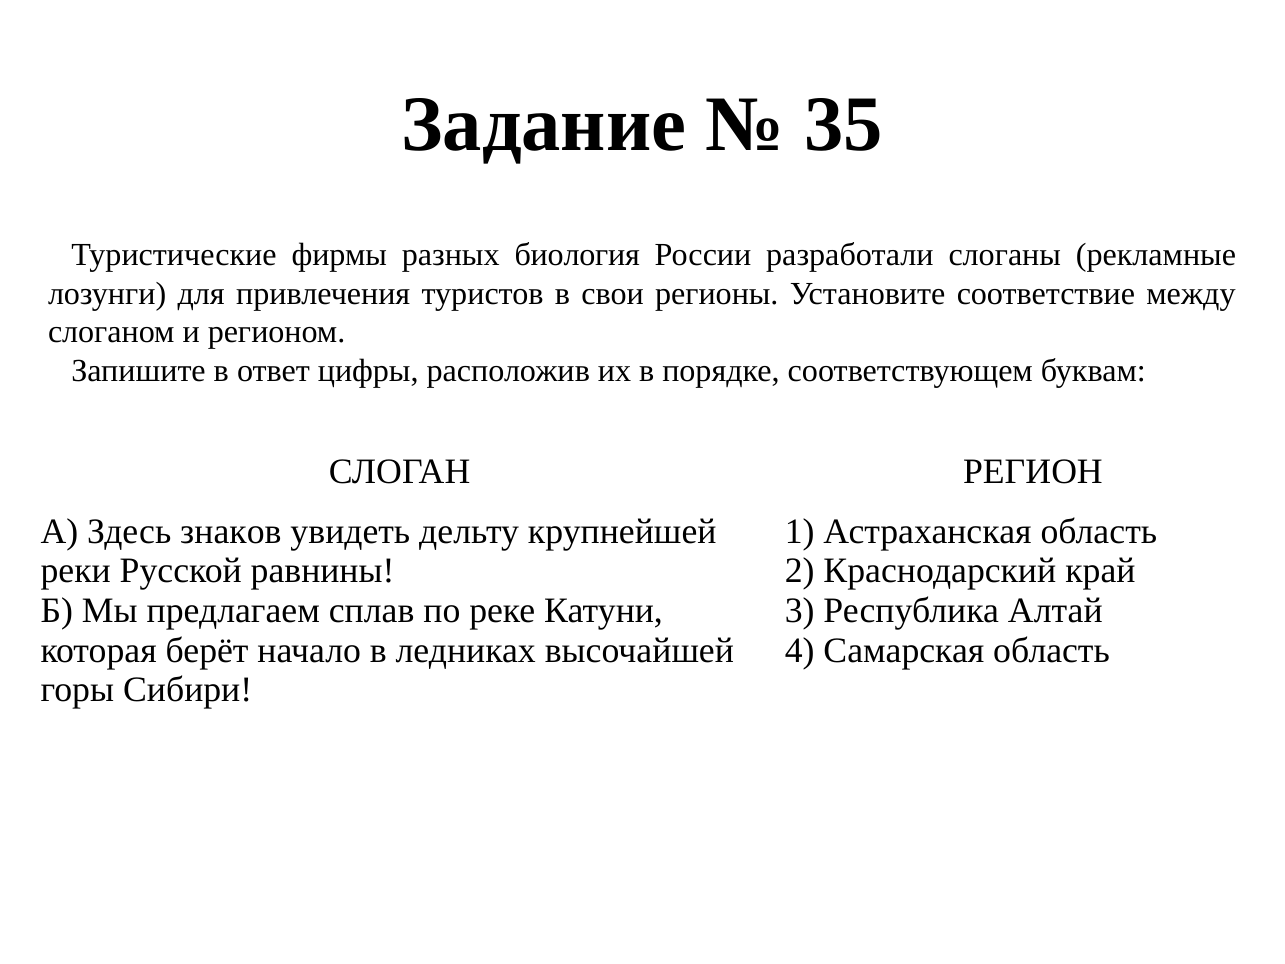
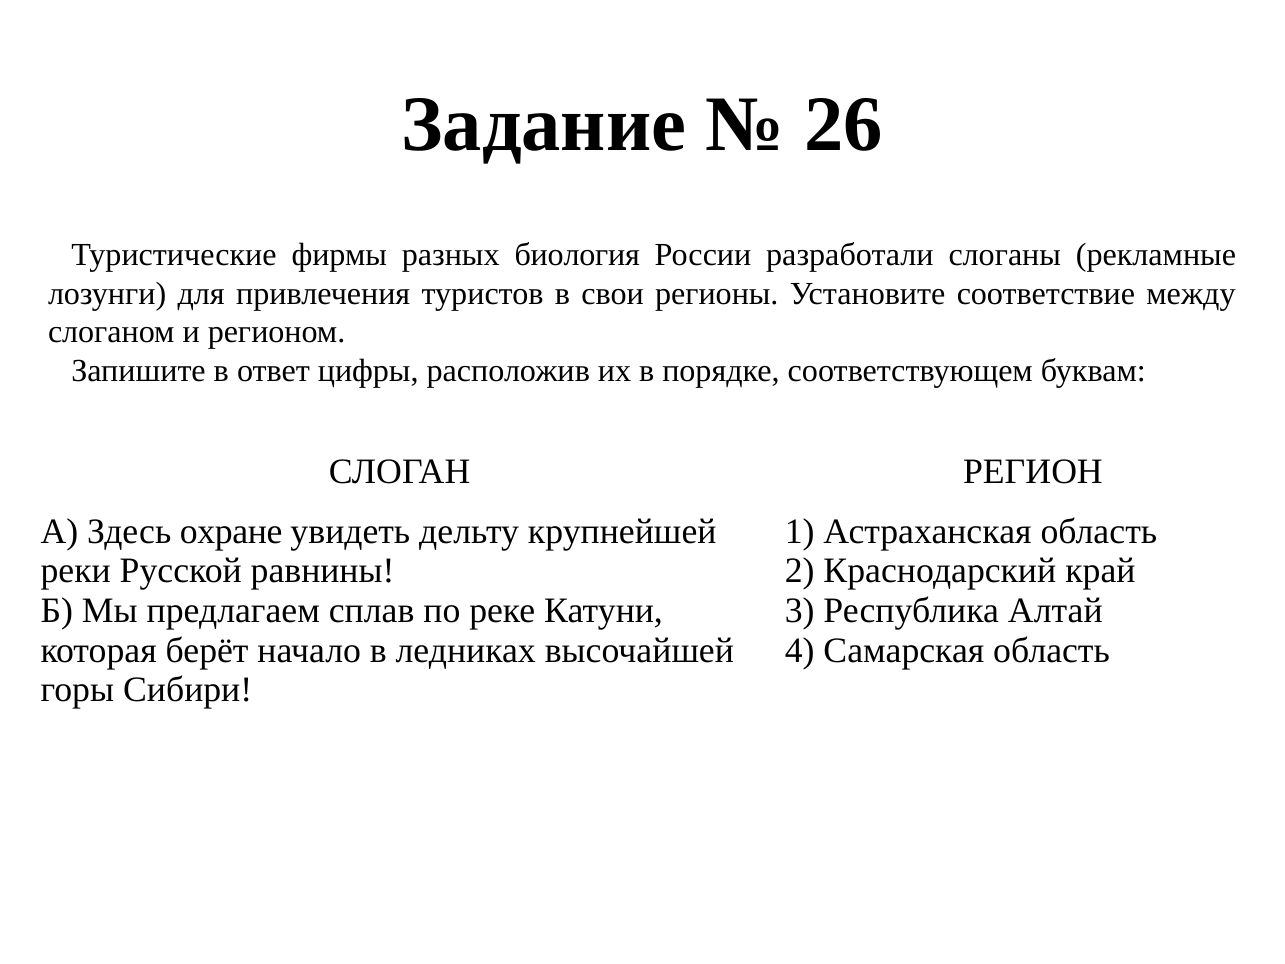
35: 35 -> 26
знаков: знаков -> охране
